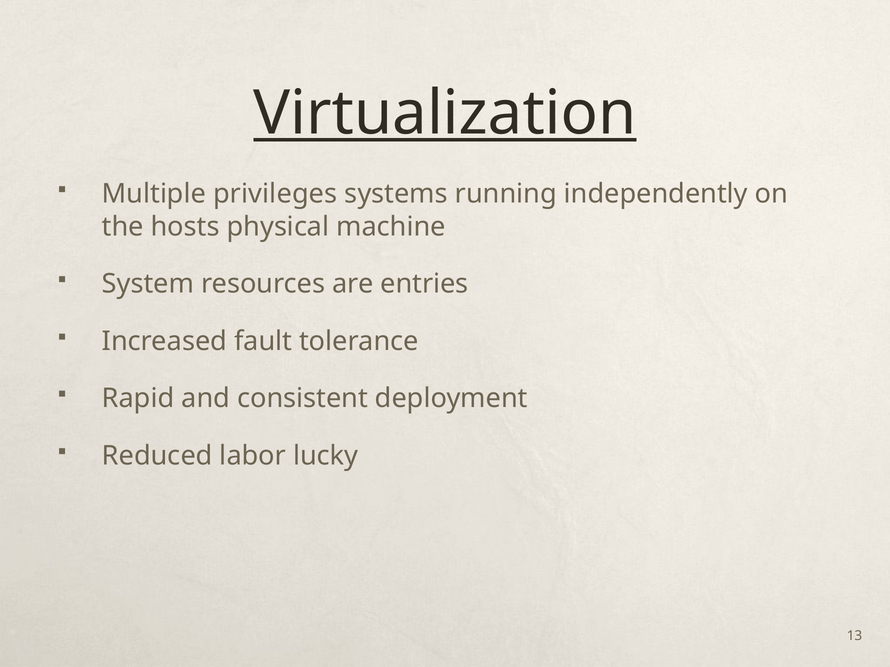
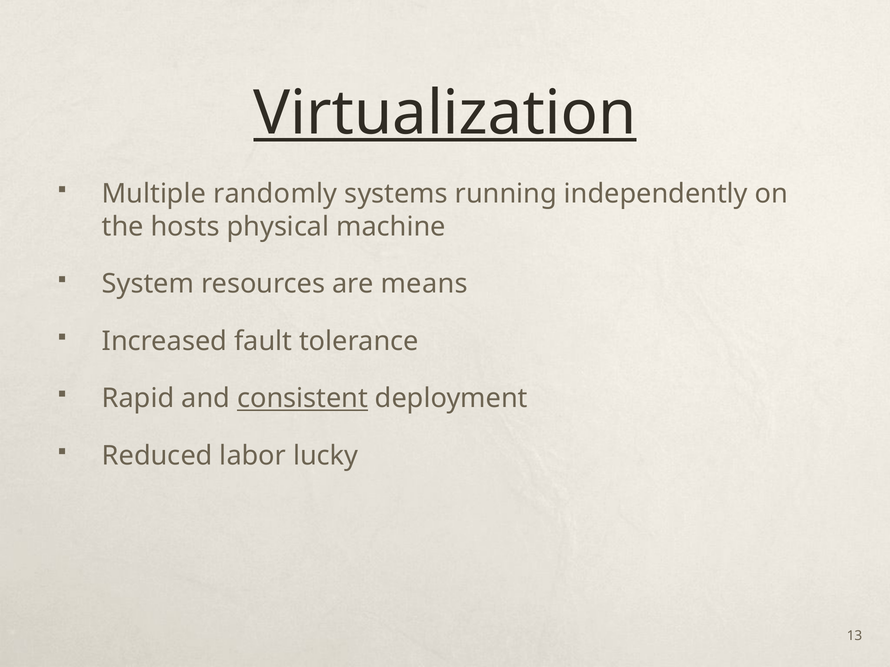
privileges: privileges -> randomly
entries: entries -> means
consistent underline: none -> present
